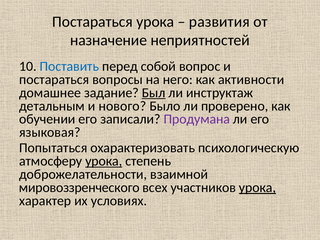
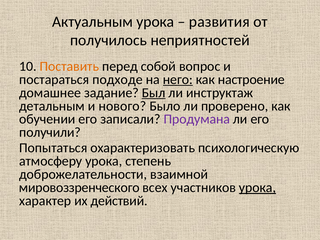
Постараться at (93, 22): Постараться -> Актуальным
назначение: назначение -> получилось
Поставить colour: blue -> orange
вопросы: вопросы -> подходе
него underline: none -> present
активности: активности -> настроение
языковая: языковая -> получили
урока at (104, 161) underline: present -> none
условиях: условиях -> действий
